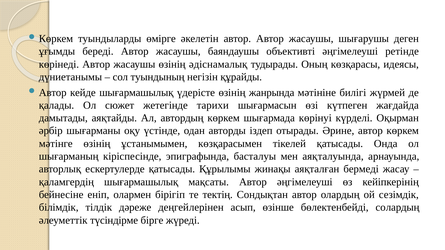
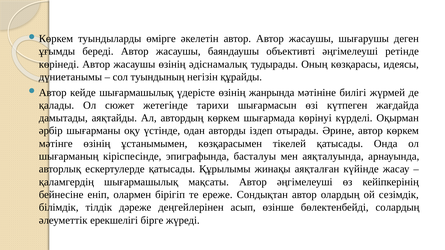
бермеді: бермеді -> күйінде
тектің: тектің -> ереже
түсіндірме: түсіндірме -> ерекшелігі
